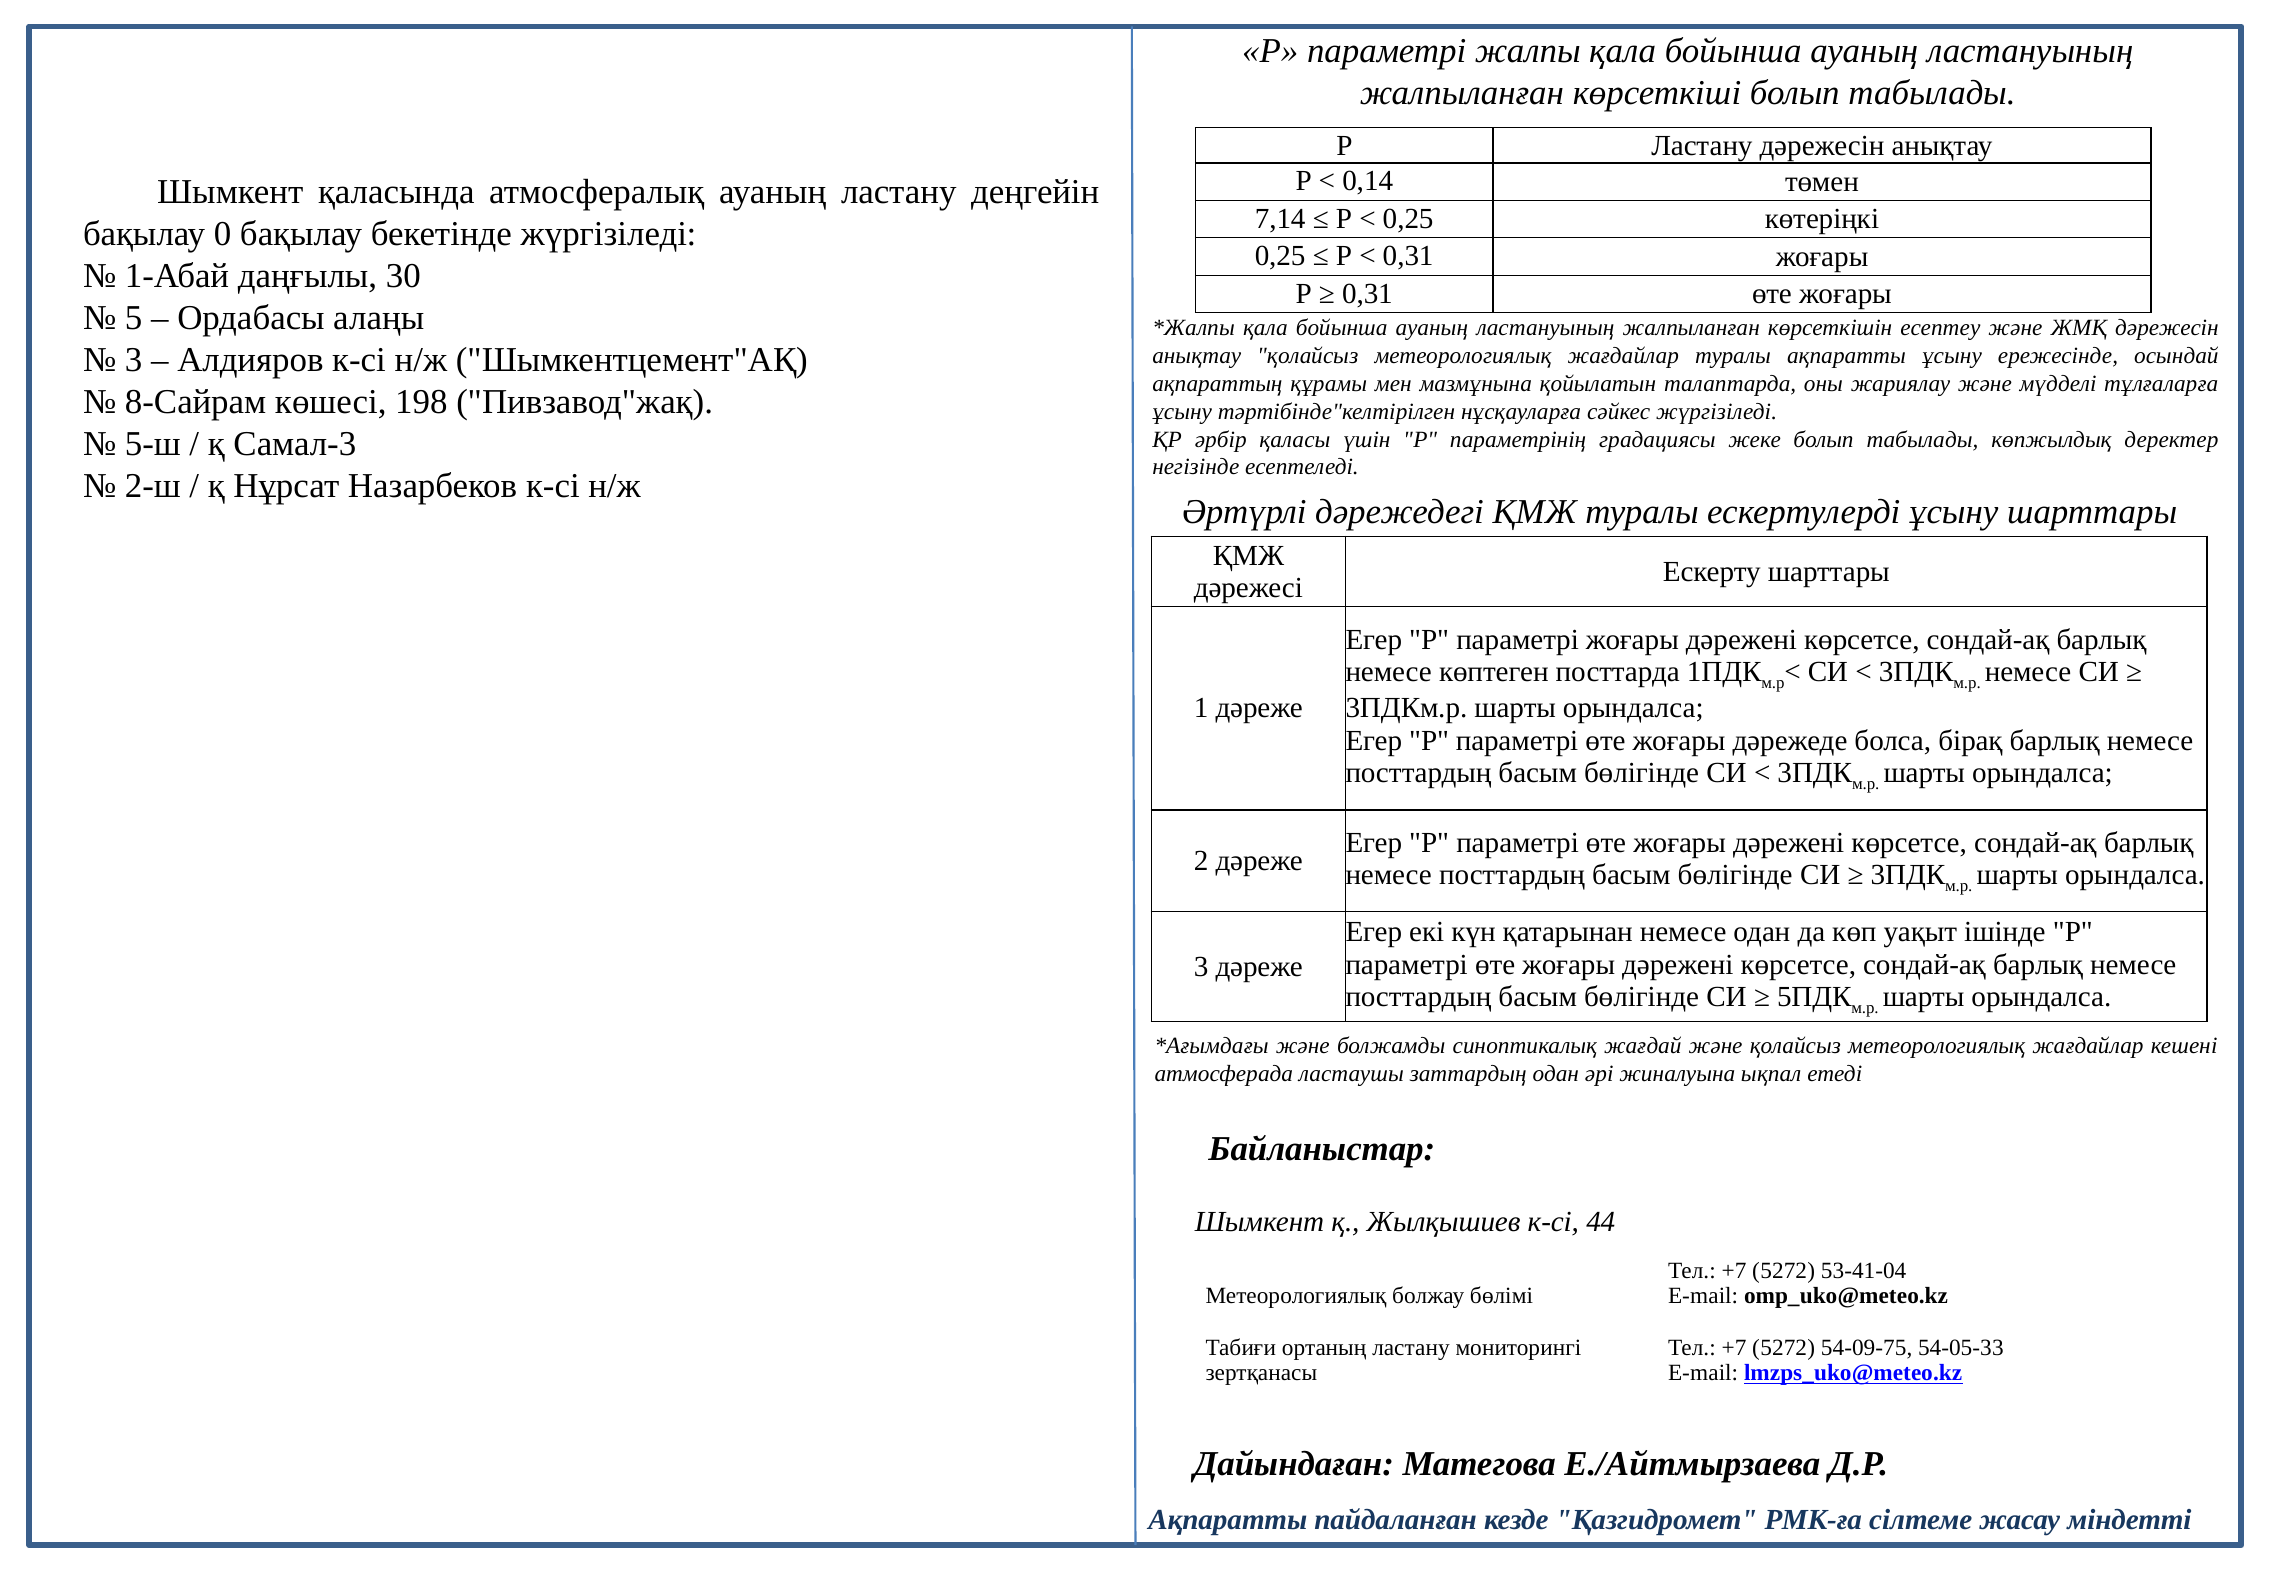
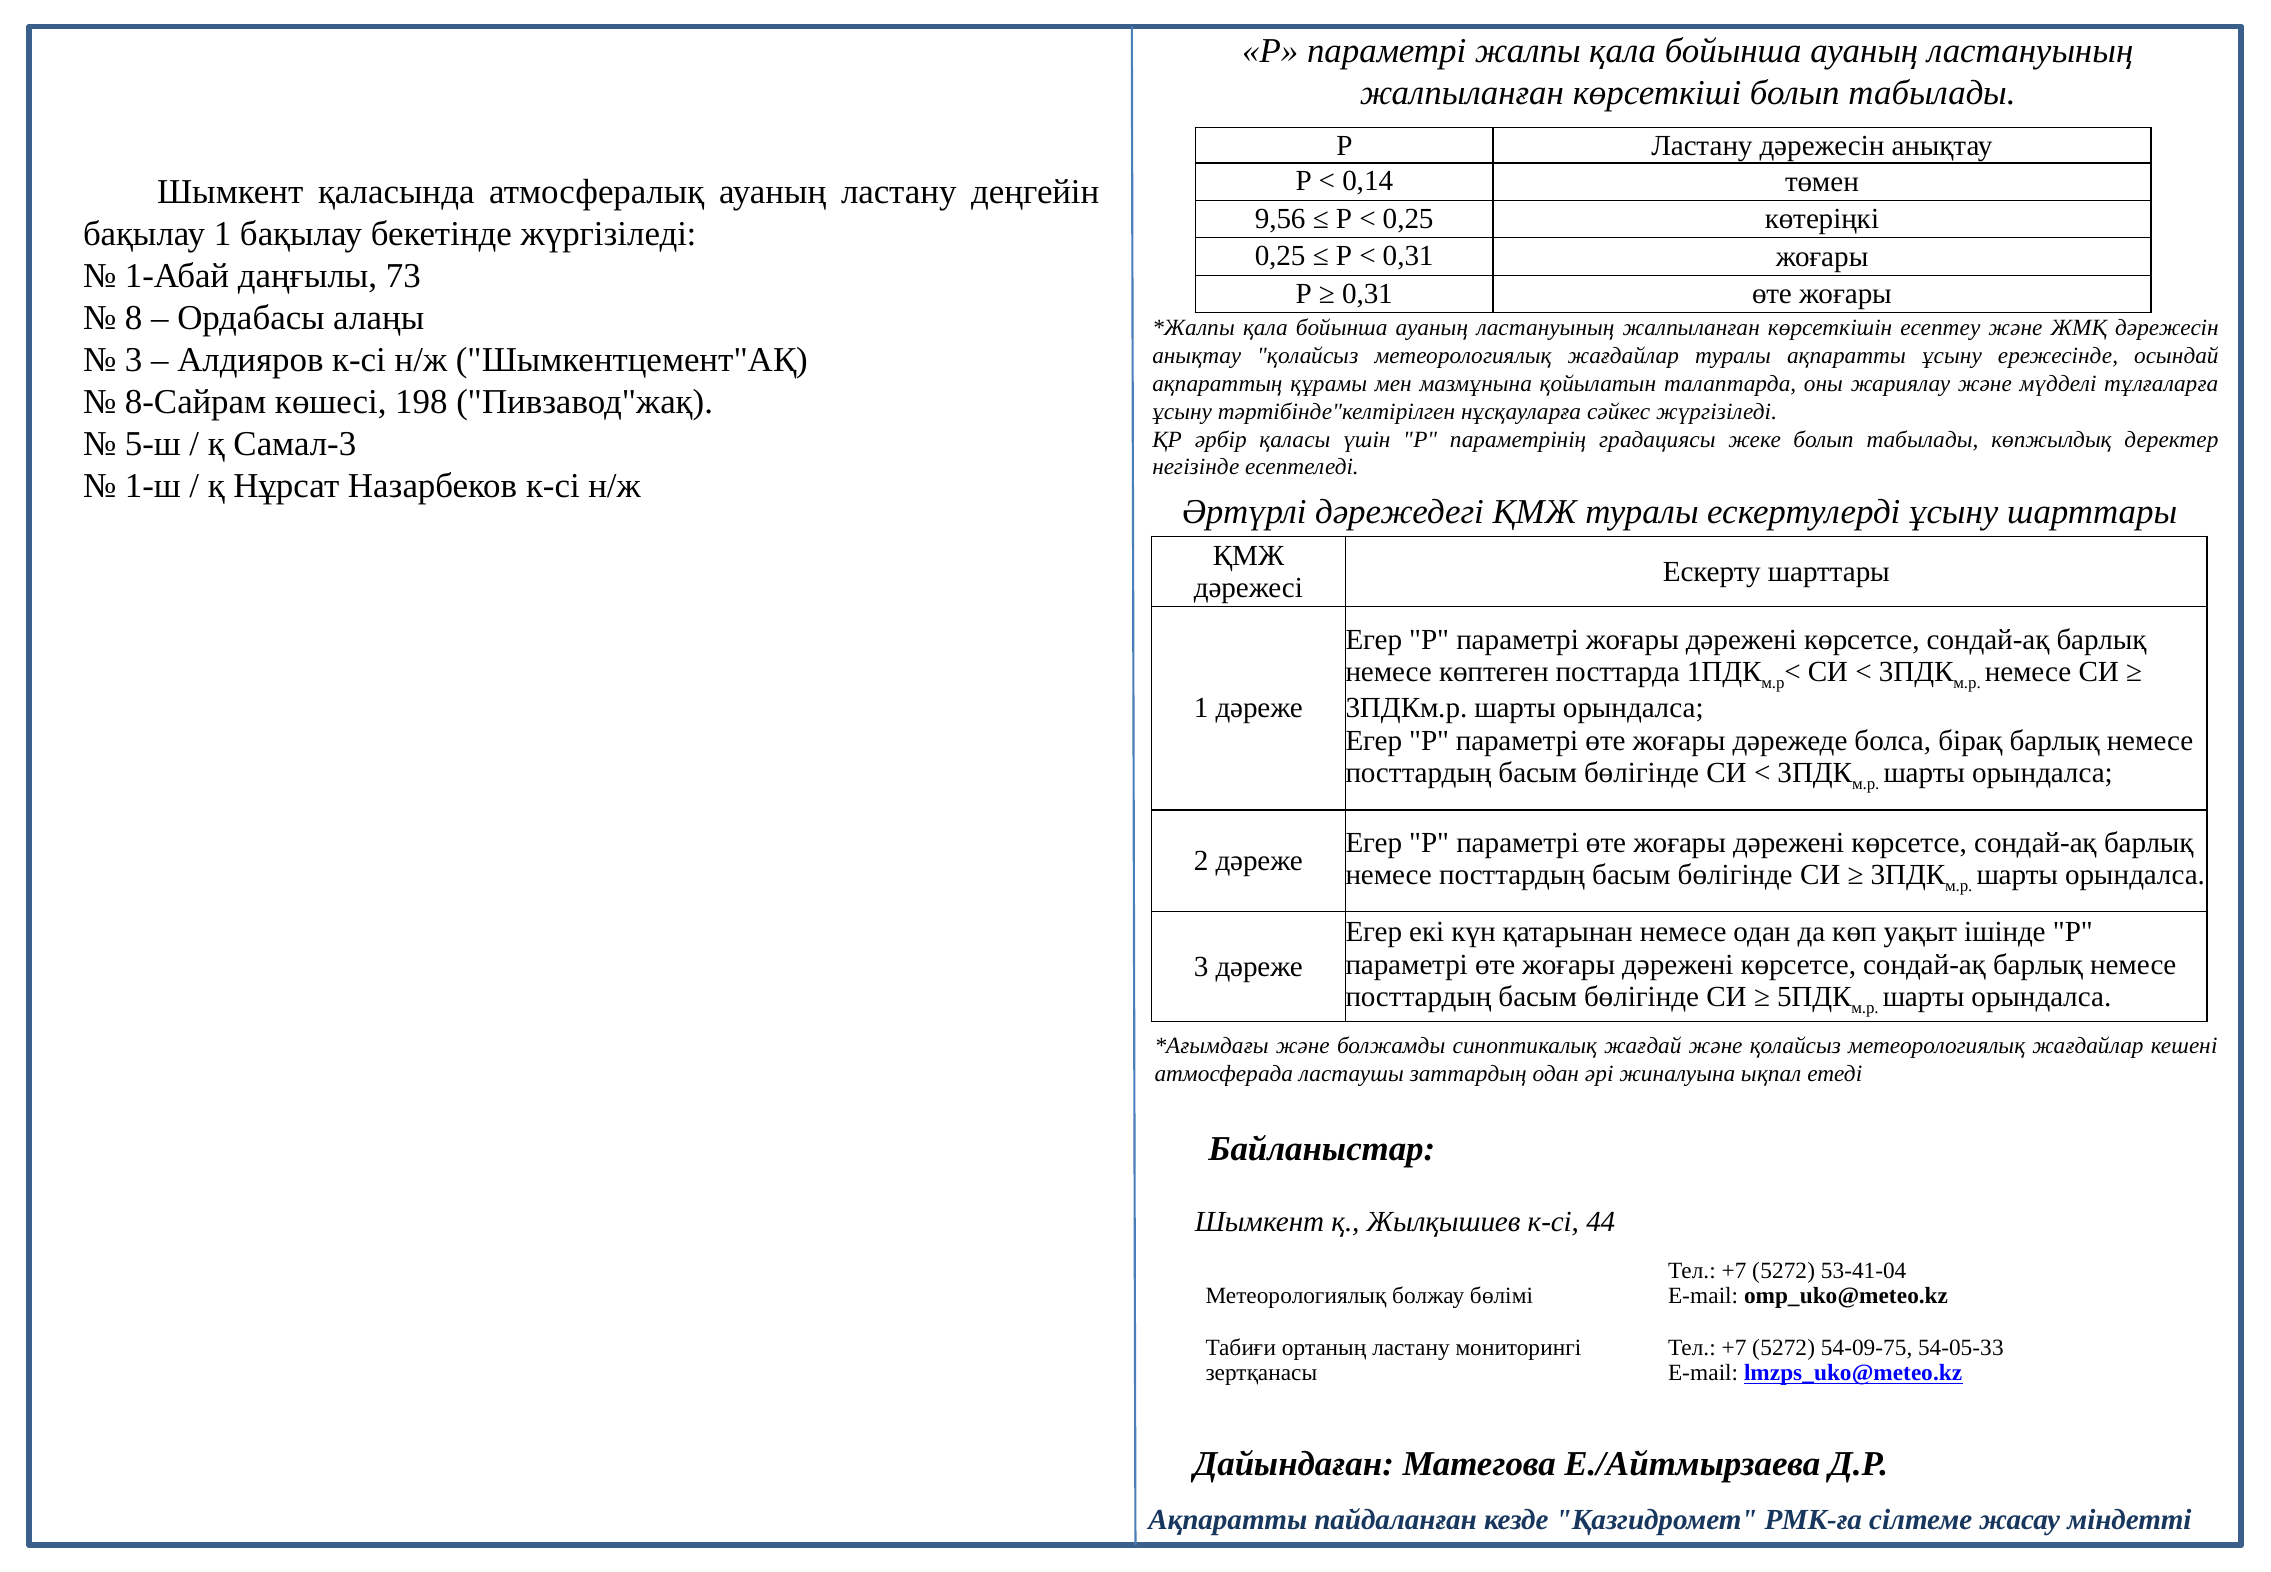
7,14: 7,14 -> 9,56
бақылау 0: 0 -> 1
30: 30 -> 73
5: 5 -> 8
2-ш: 2-ш -> 1-ш
